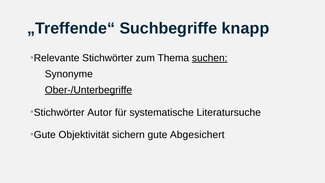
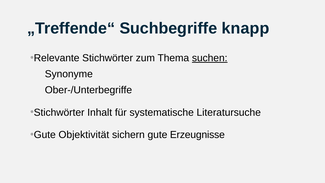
Ober-/Unterbegriffe underline: present -> none
Autor: Autor -> Inhalt
Abgesichert: Abgesichert -> Erzeugnisse
